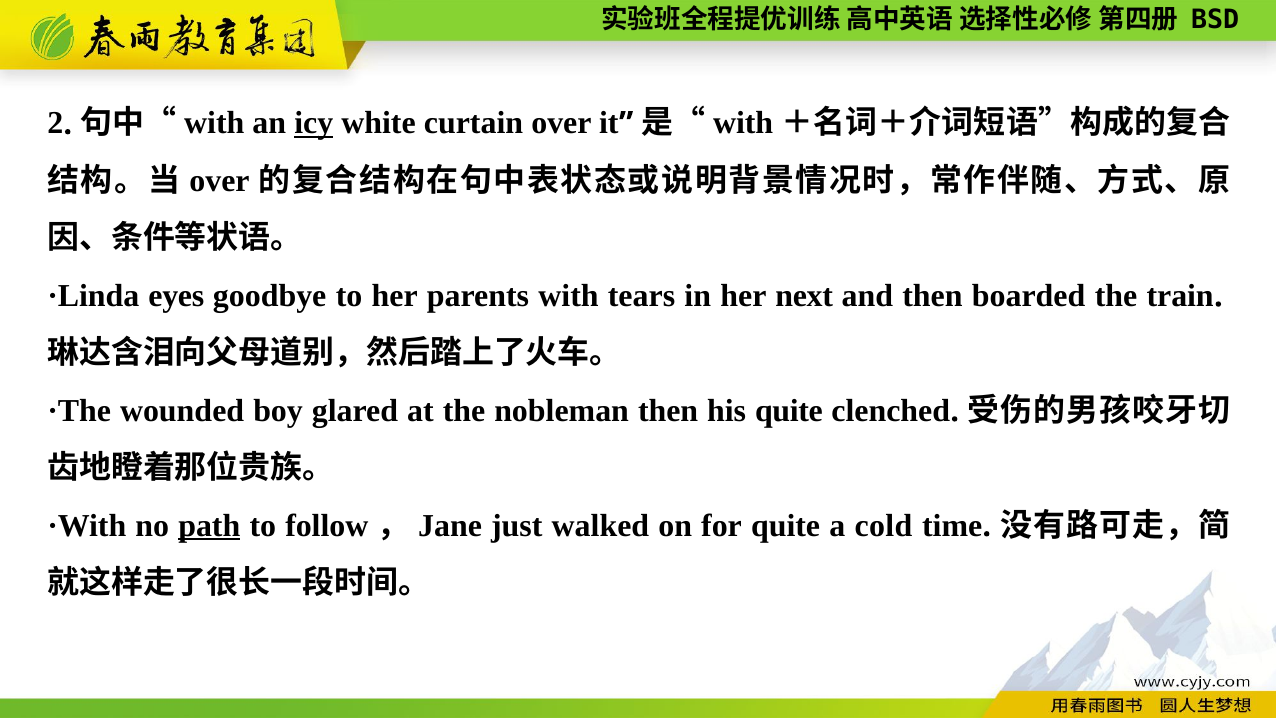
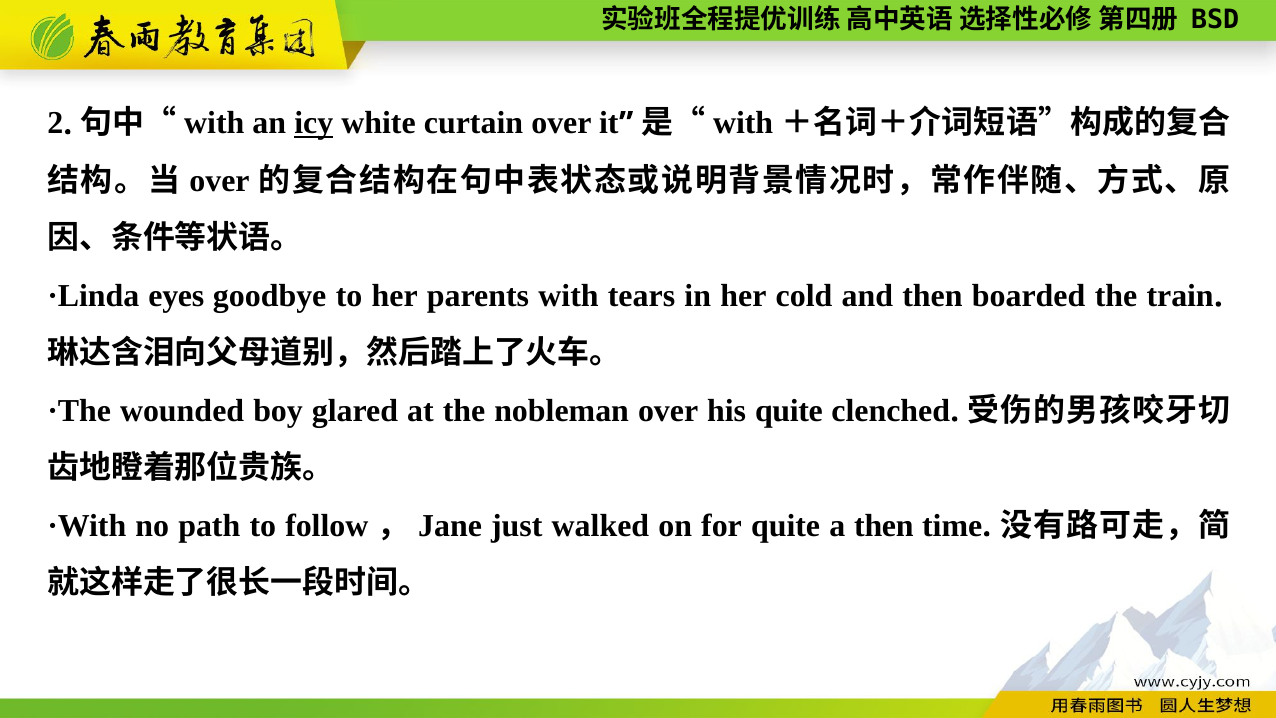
next: next -> cold
nobleman then: then -> over
path underline: present -> none
a cold: cold -> then
